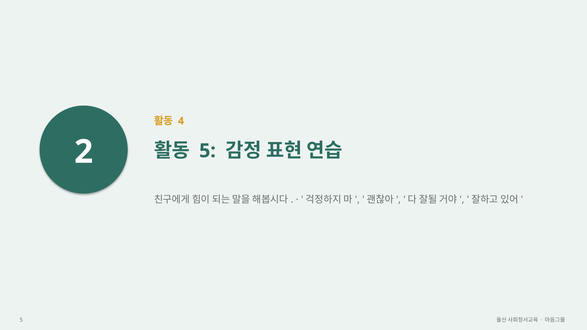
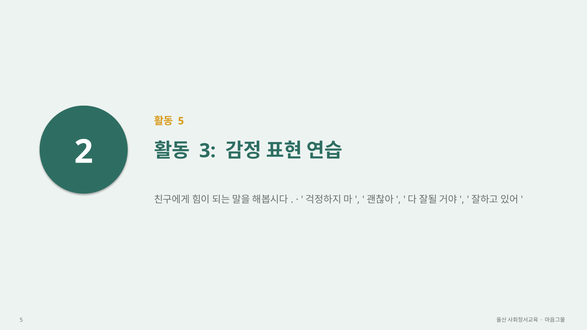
4 at (181, 121): 4 -> 5
5 at (207, 151): 5 -> 3
